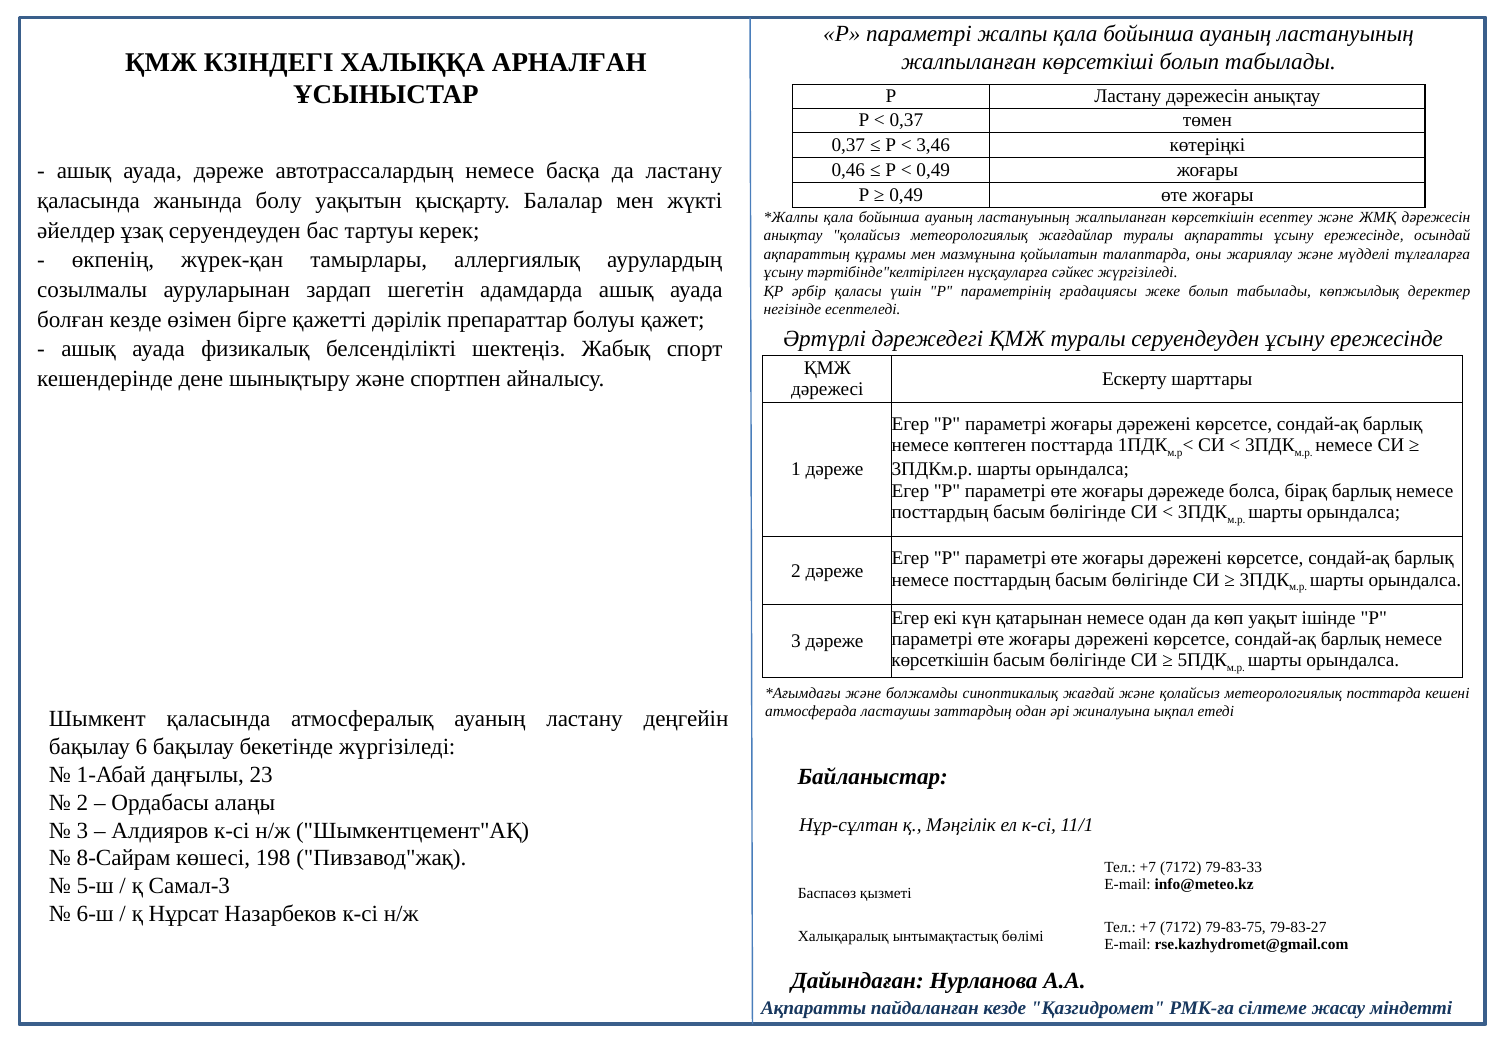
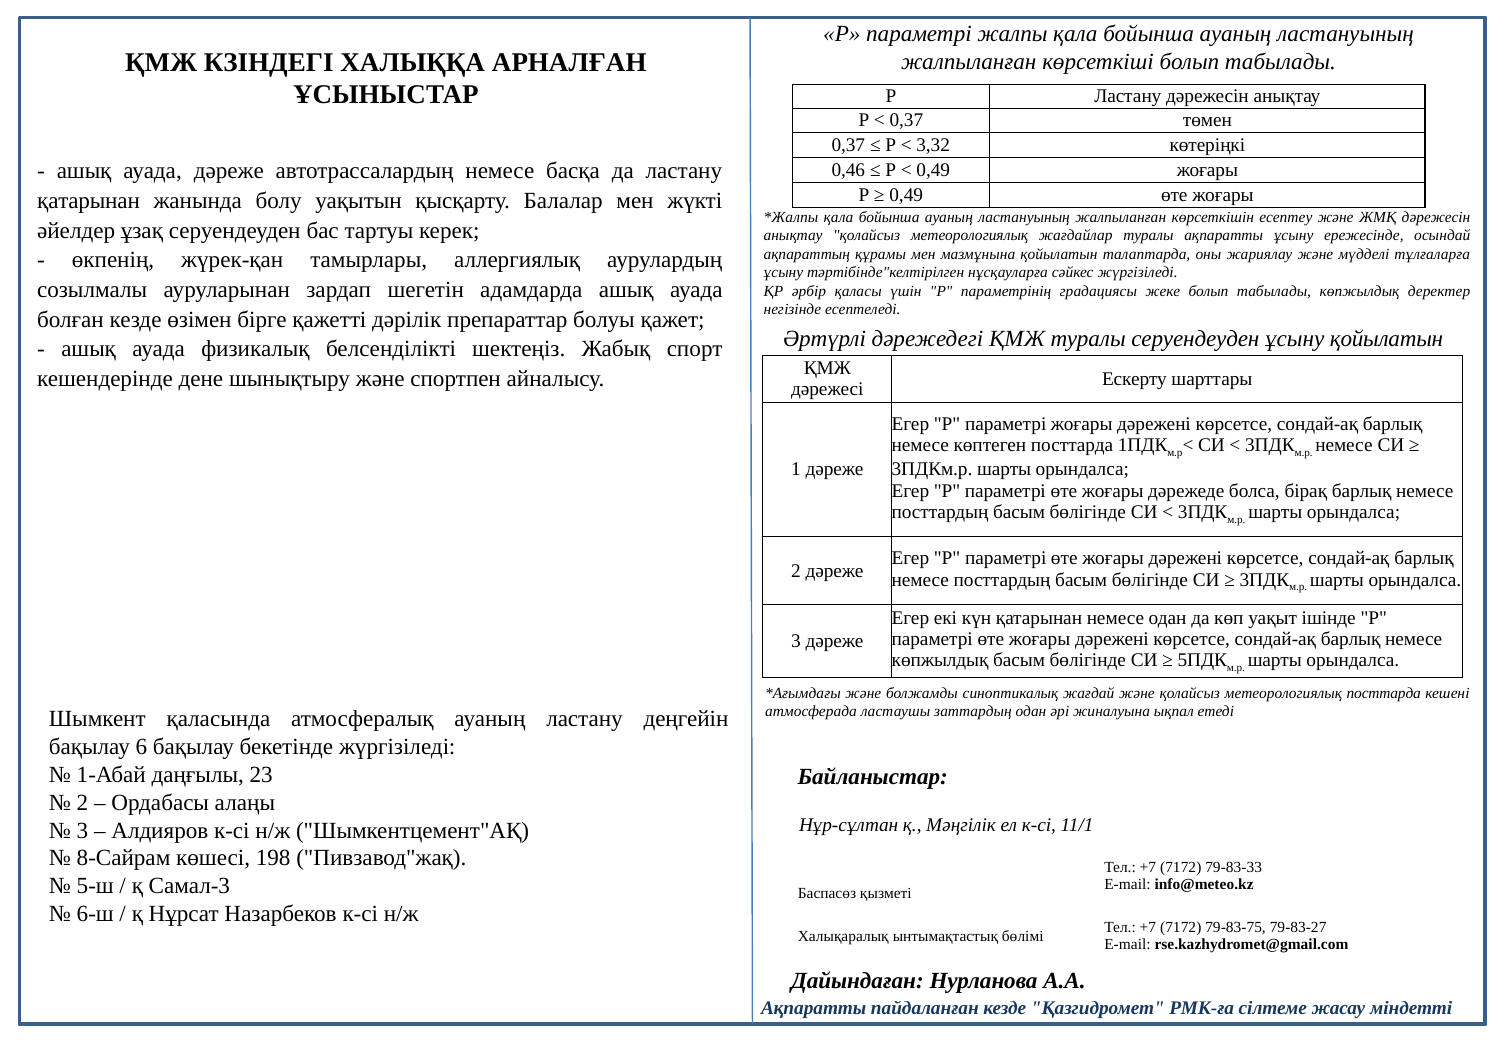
3,46: 3,46 -> 3,32
қаласында at (89, 201): қаласында -> қатарынан
ережесінде at (1387, 339): ережесінде -> қойылатын
көрсеткішін at (940, 661): көрсеткішін -> көпжылдық
